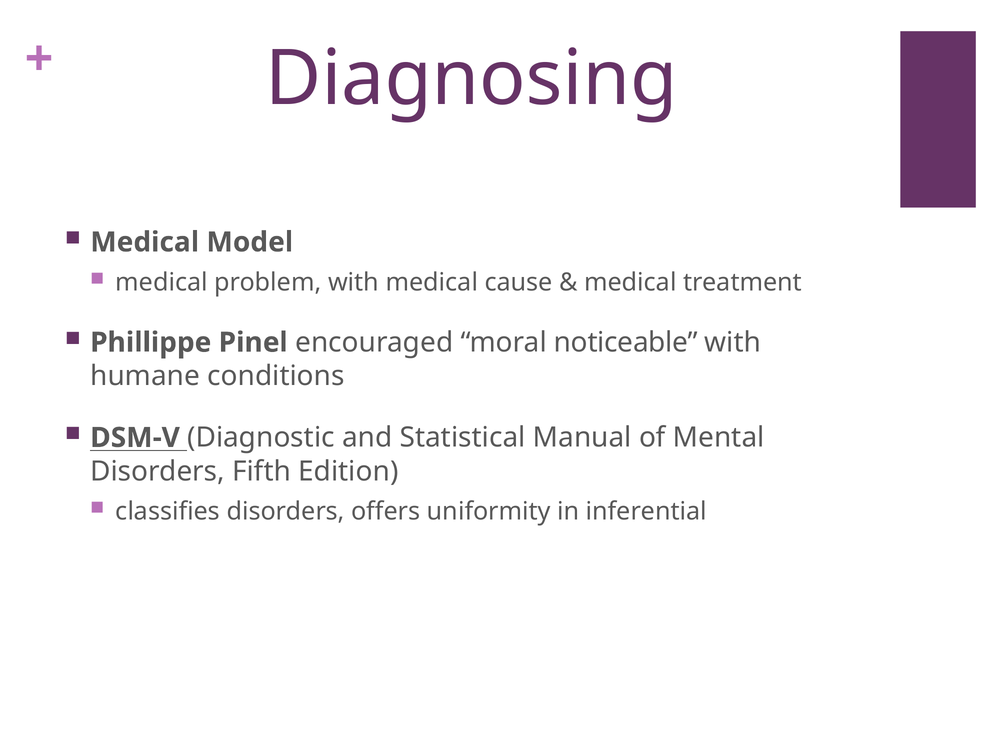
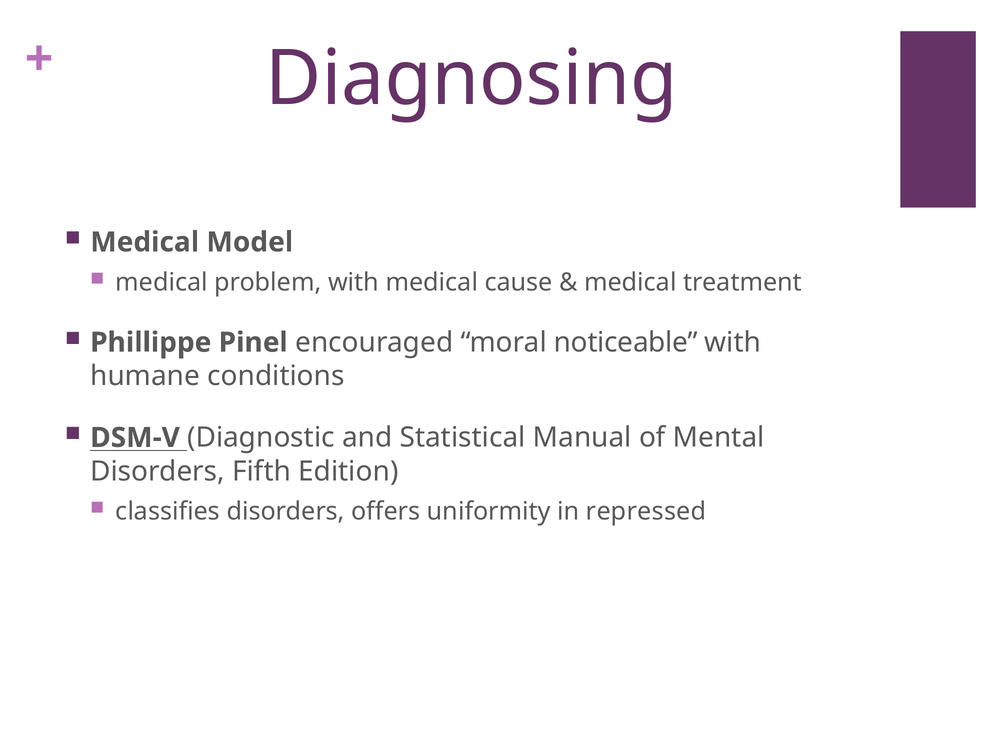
inferential: inferential -> repressed
